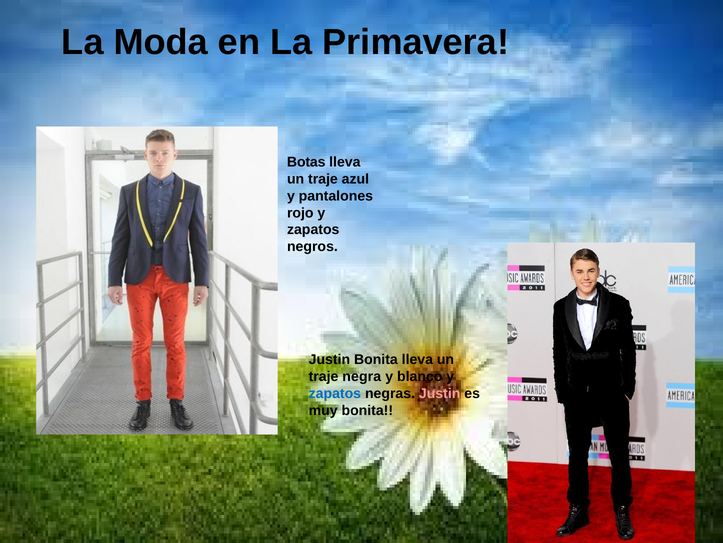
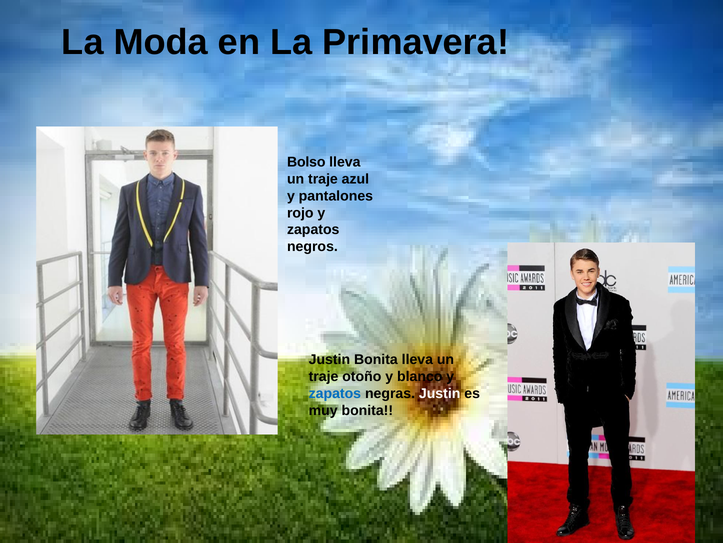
Botas: Botas -> Bolso
negra: negra -> otoño
Justin at (440, 393) colour: pink -> white
